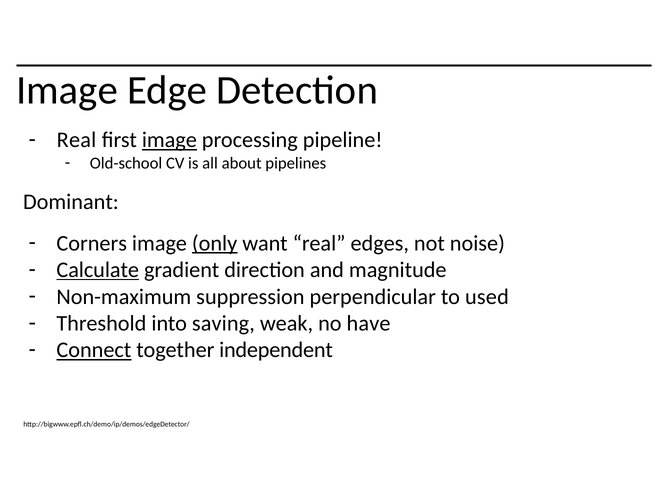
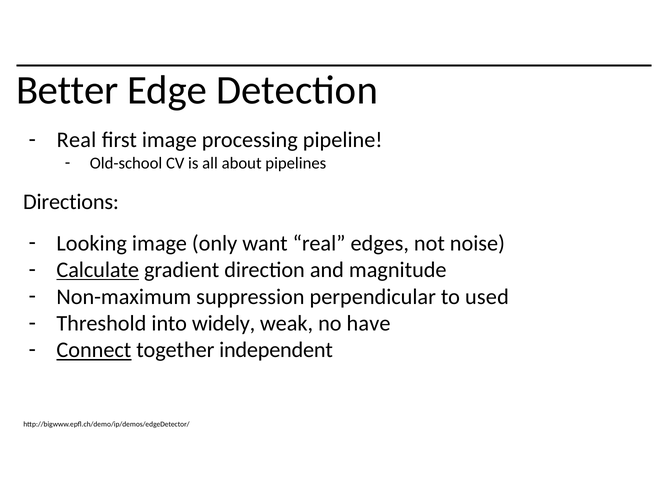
Image at (67, 90): Image -> Better
image at (169, 140) underline: present -> none
Dominant: Dominant -> Directions
Corners: Corners -> Looking
only underline: present -> none
saving: saving -> widely
